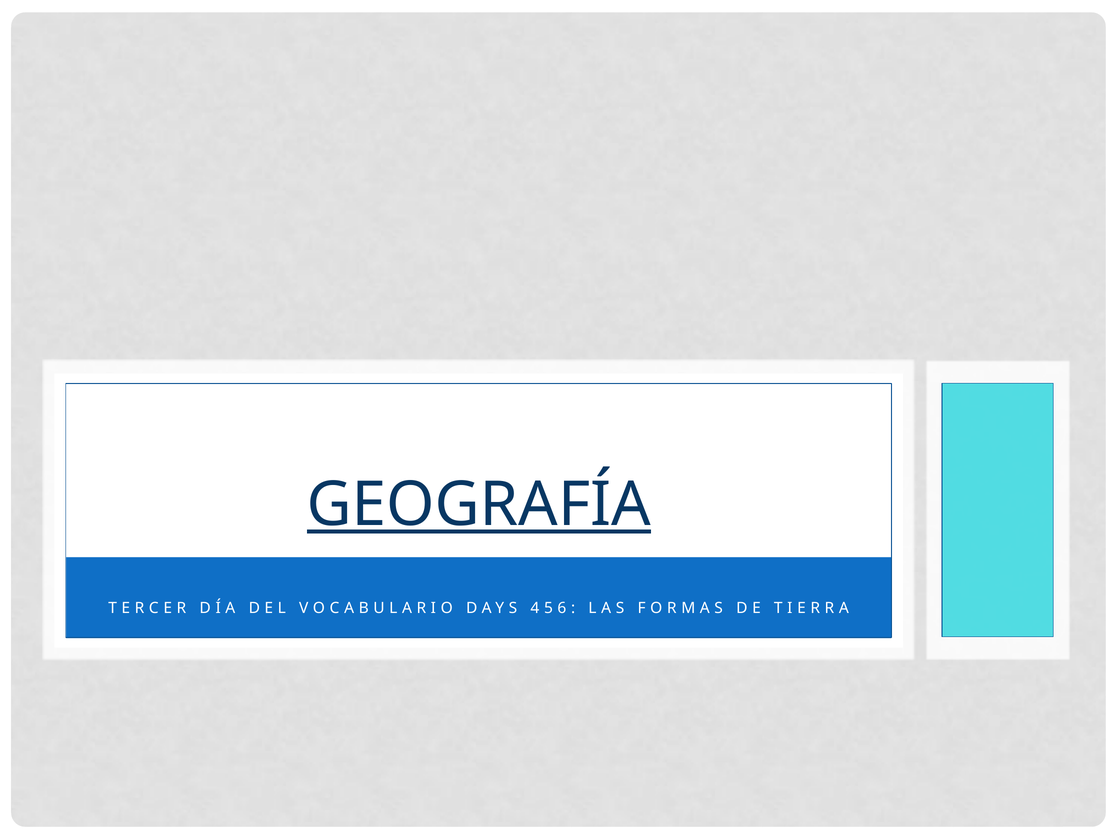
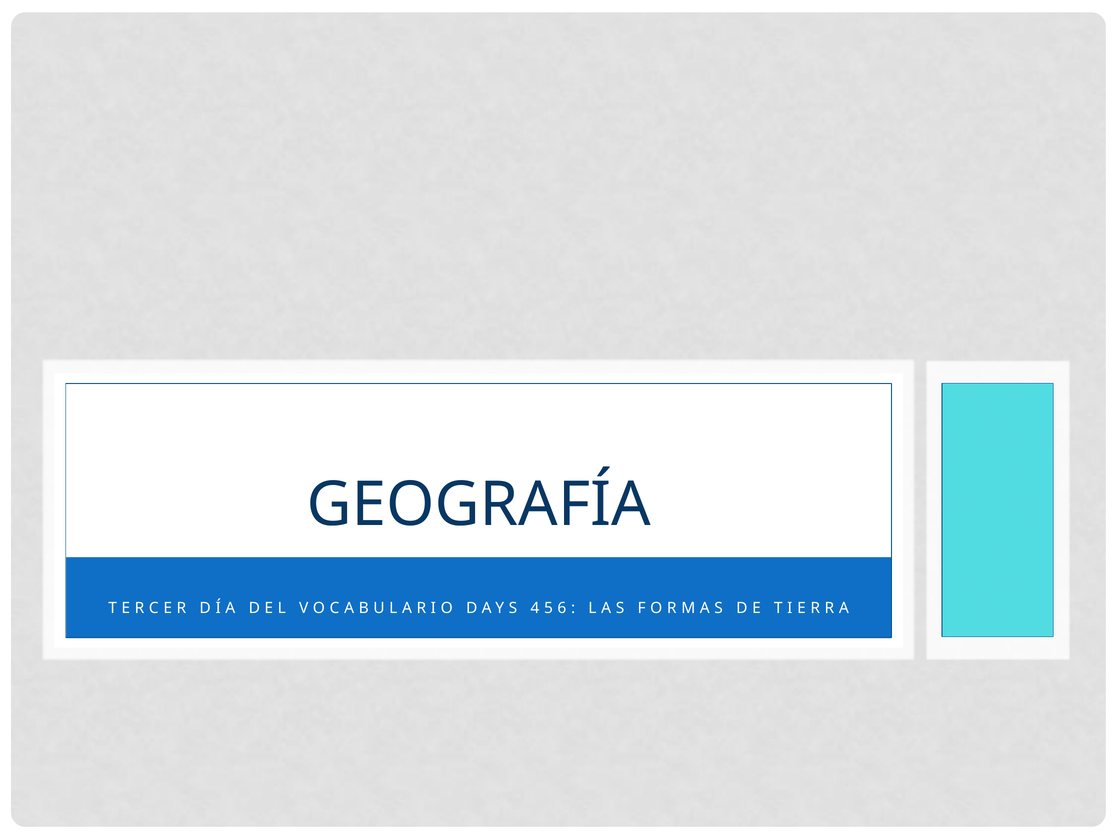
GEOGRAFÍA underline: present -> none
